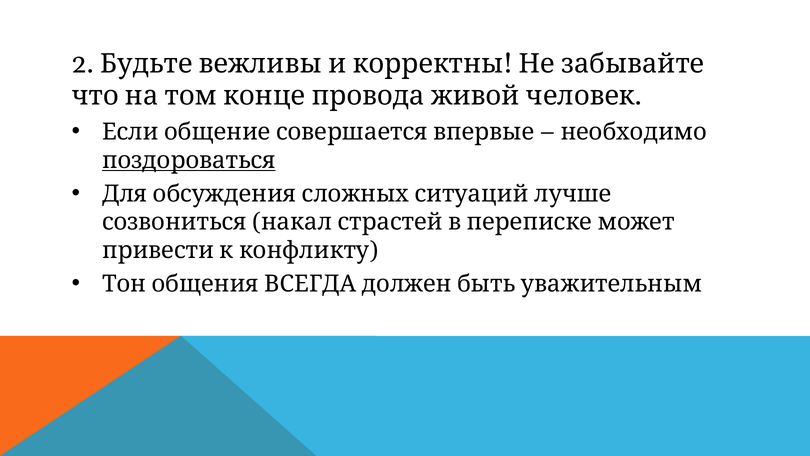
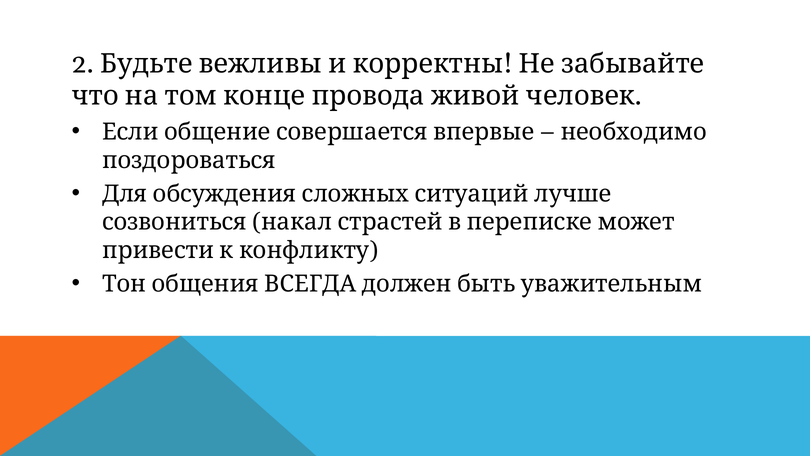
поздороваться underline: present -> none
